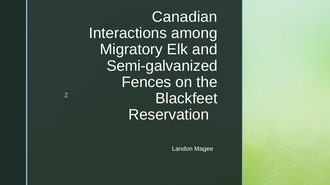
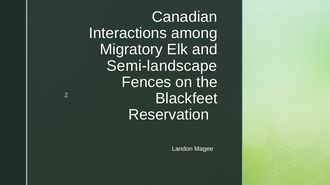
Semi-galvanized: Semi-galvanized -> Semi-landscape
